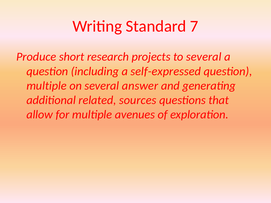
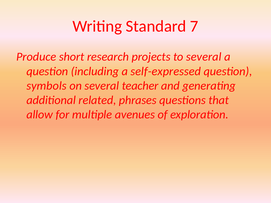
multiple at (47, 86): multiple -> symbols
answer: answer -> teacher
sources: sources -> phrases
